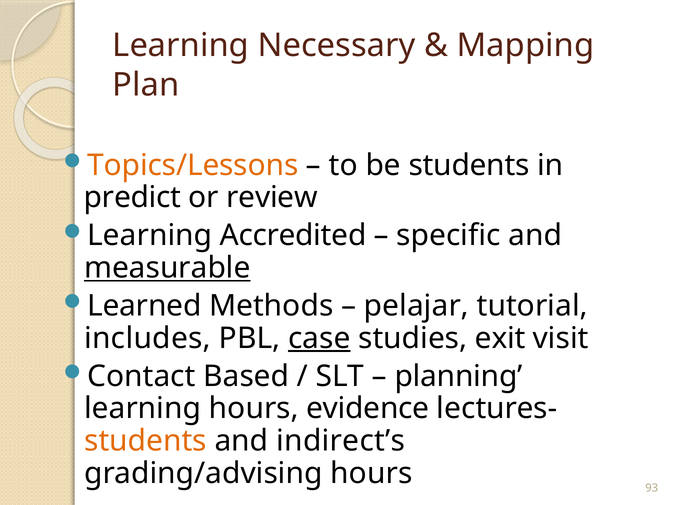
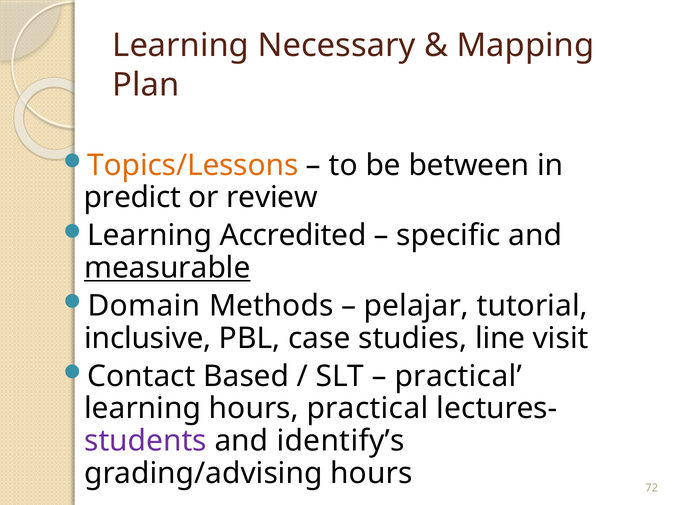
be students: students -> between
Learned: Learned -> Domain
includes: includes -> inclusive
case underline: present -> none
exit: exit -> line
planning at (459, 377): planning -> practical
hours evidence: evidence -> practical
students at (146, 441) colour: orange -> purple
indirect’s: indirect’s -> identify’s
93: 93 -> 72
